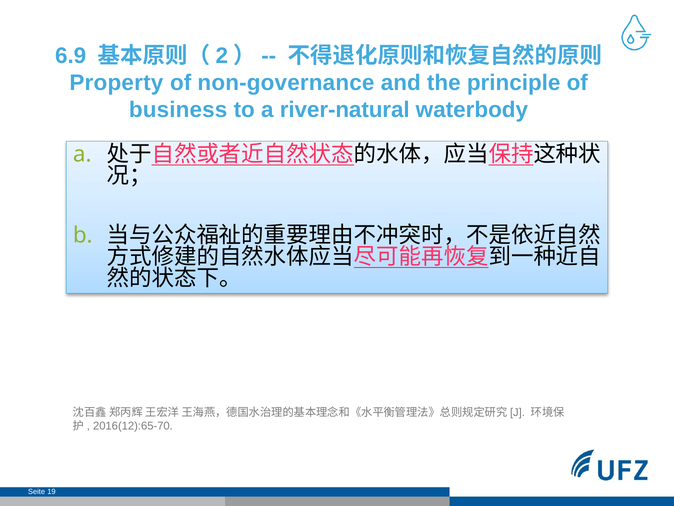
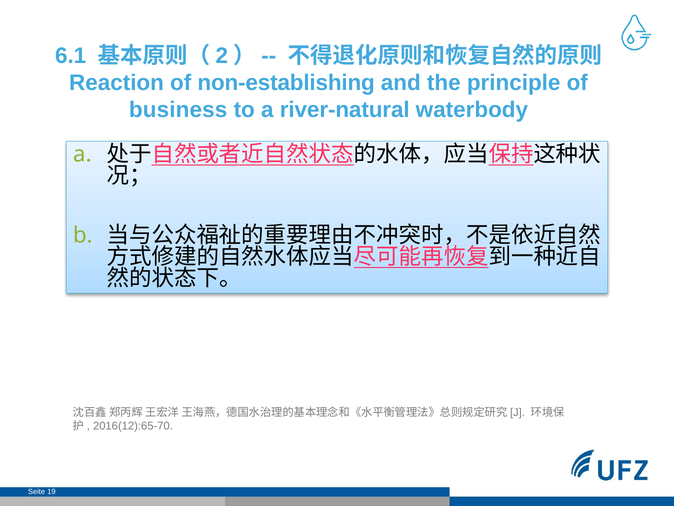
6.9: 6.9 -> 6.1
Property: Property -> Reaction
non-governance: non-governance -> non-establishing
